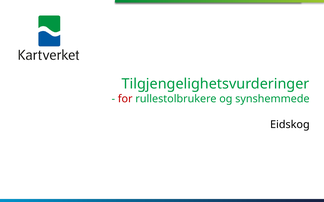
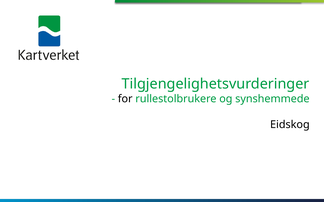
for colour: red -> black
